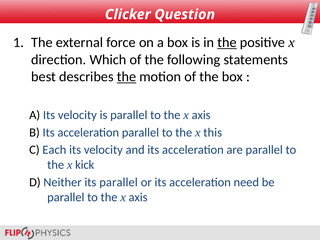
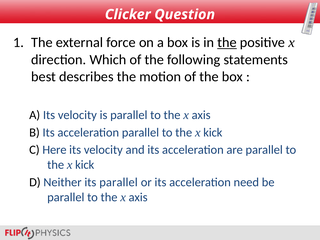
the at (126, 77) underline: present -> none
this at (213, 132): this -> kick
Each: Each -> Here
